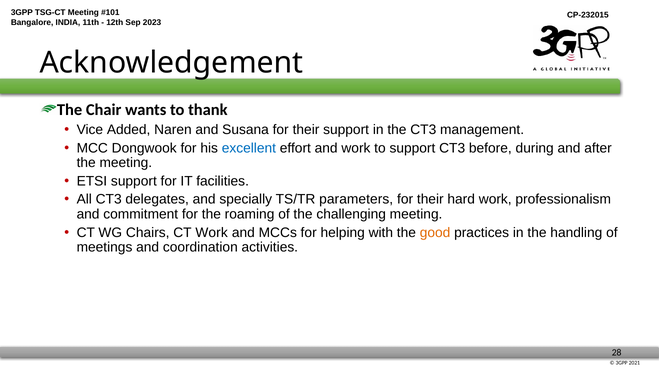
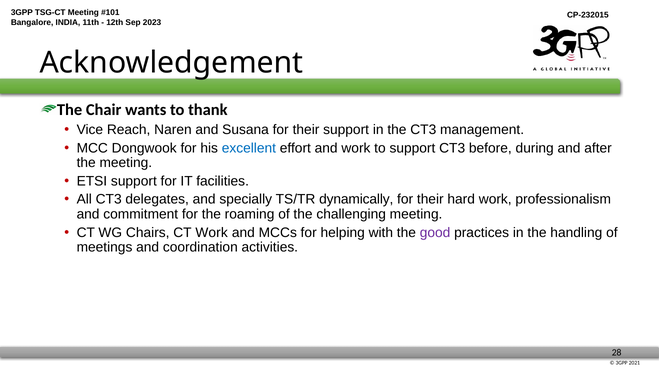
Added: Added -> Reach
parameters: parameters -> dynamically
good colour: orange -> purple
